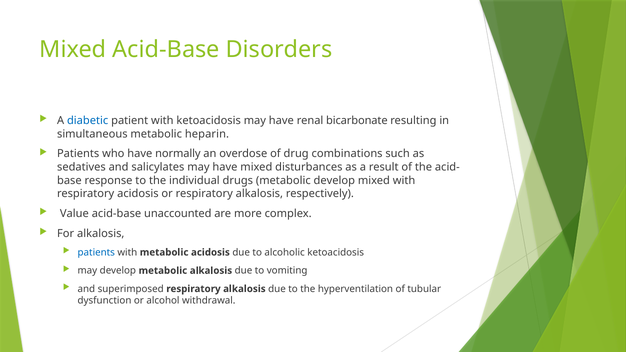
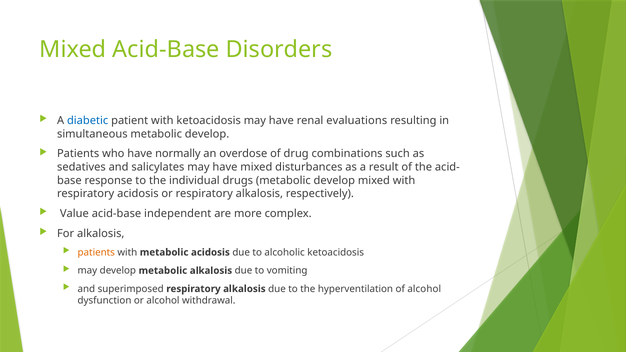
bicarbonate: bicarbonate -> evaluations
simultaneous metabolic heparin: heparin -> develop
unaccounted: unaccounted -> independent
patients at (96, 252) colour: blue -> orange
of tubular: tubular -> alcohol
